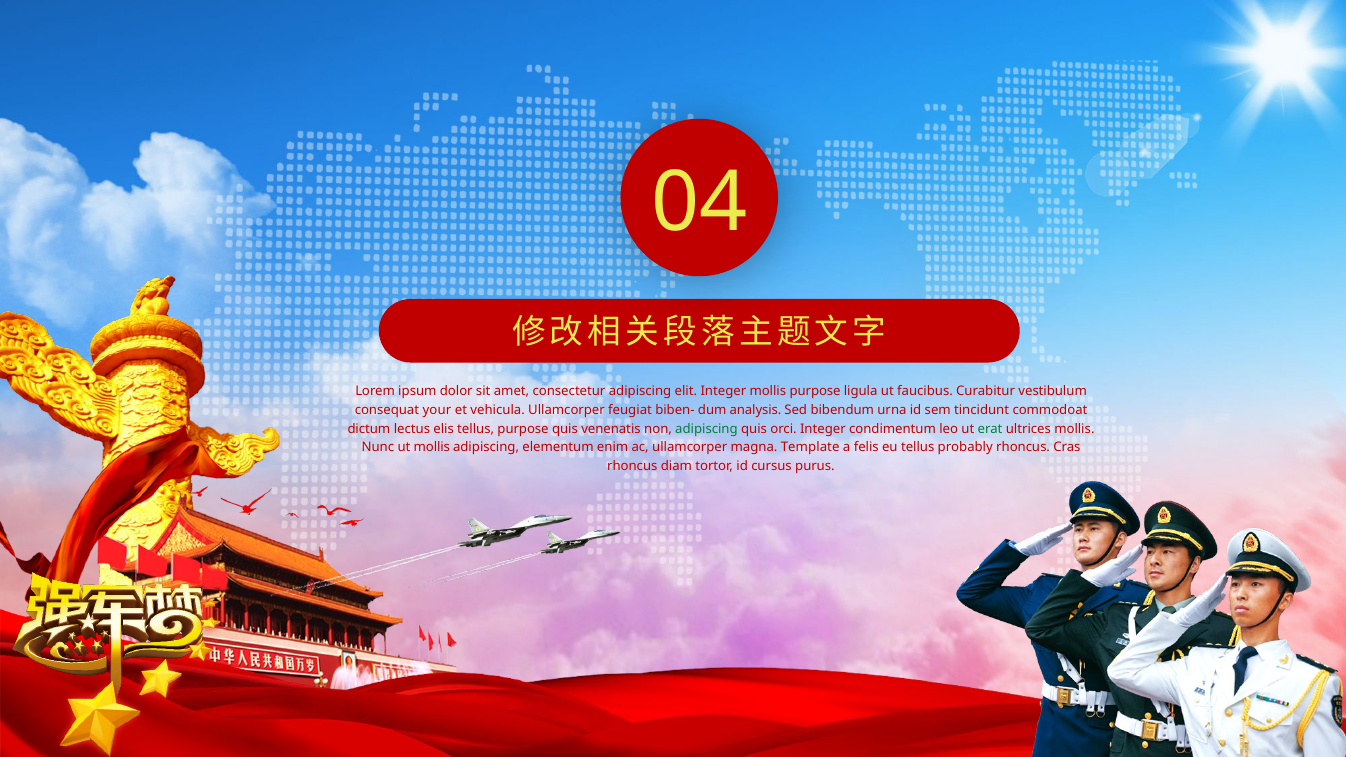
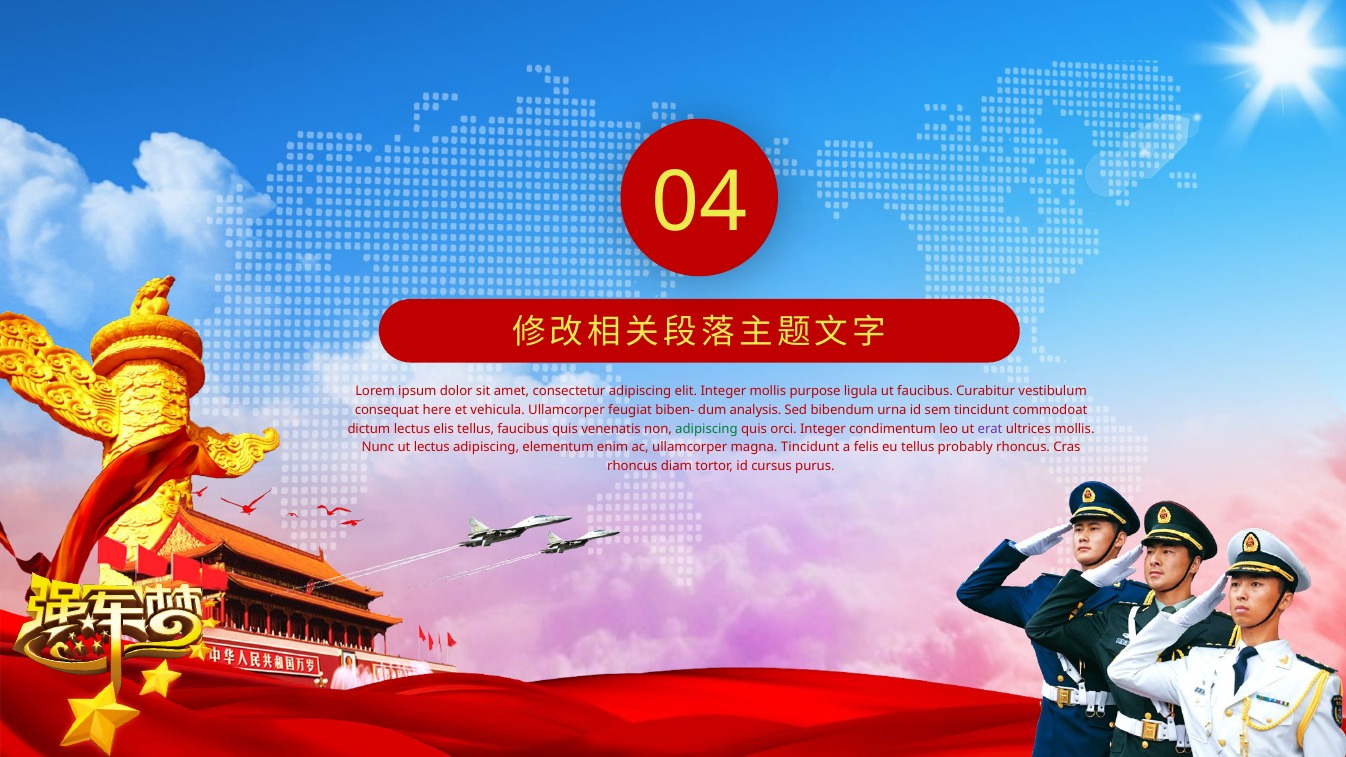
your: your -> here
tellus purpose: purpose -> faucibus
erat colour: green -> purple
ut mollis: mollis -> lectus
magna Template: Template -> Tincidunt
